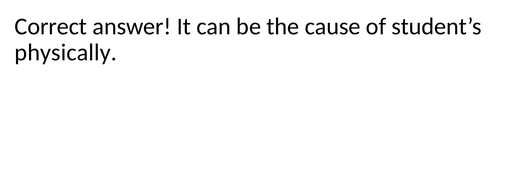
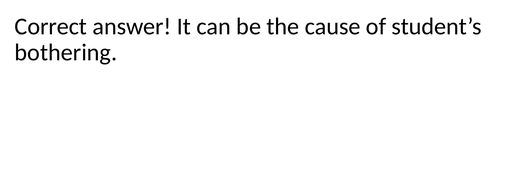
physically: physically -> bothering
